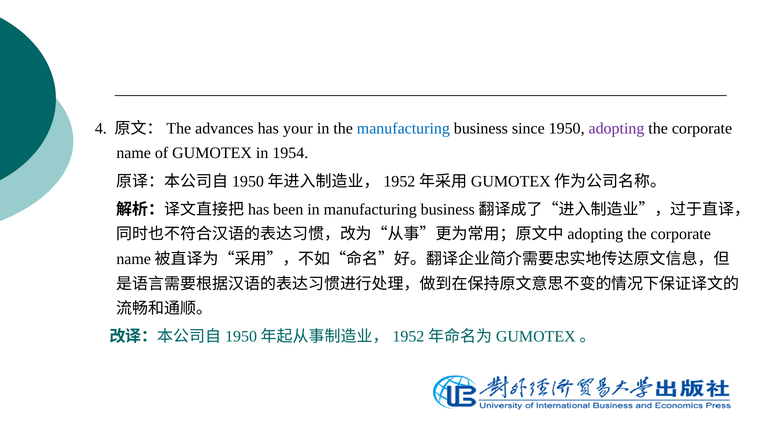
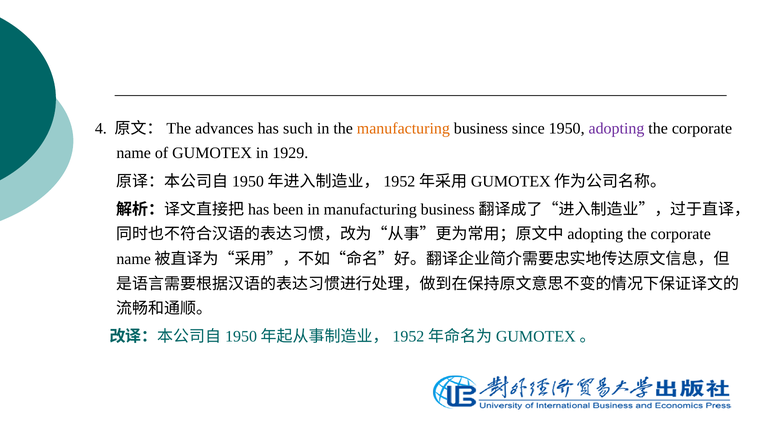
your: your -> such
manufacturing at (403, 128) colour: blue -> orange
1954: 1954 -> 1929
